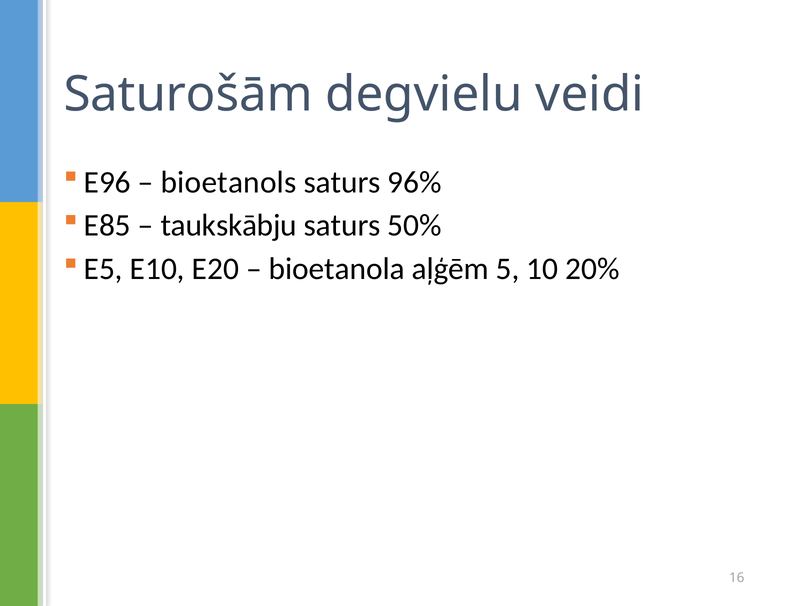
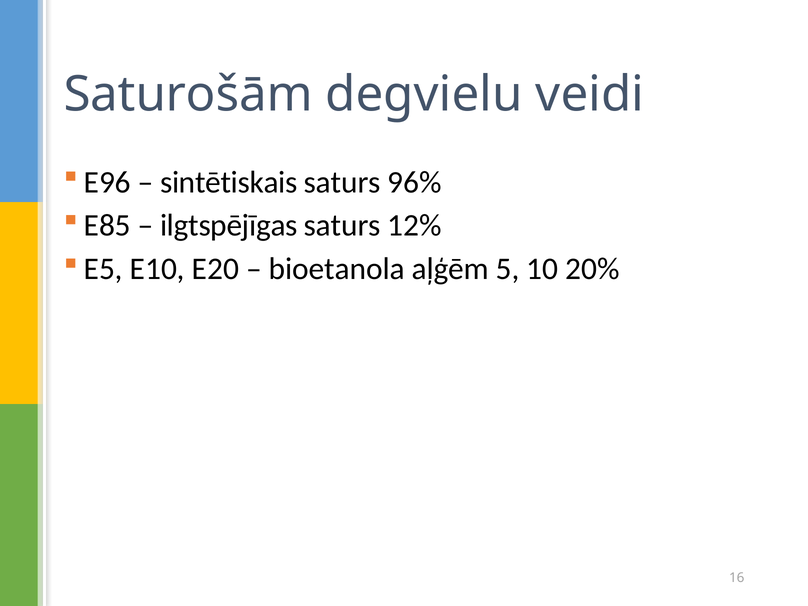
bioetanols: bioetanols -> sintētiskais
taukskābju: taukskābju -> ilgtspējīgas
50%: 50% -> 12%
